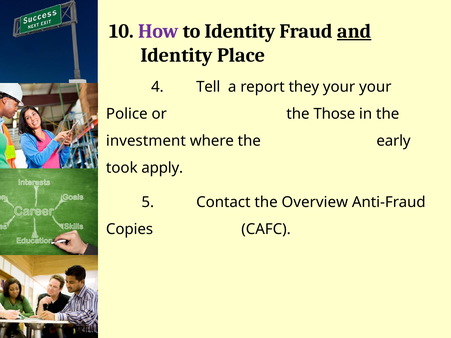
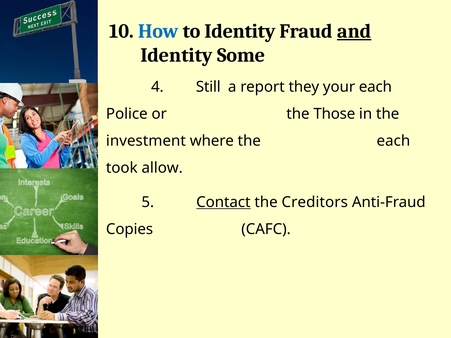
How colour: purple -> blue
Place: Place -> Some
Tell: Tell -> Still
your your: your -> each
the early: early -> each
apply: apply -> allow
Contact underline: none -> present
Overview: Overview -> Creditors
